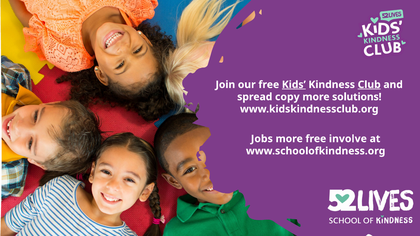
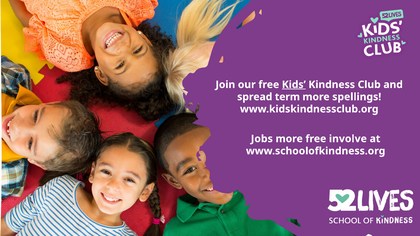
Club underline: present -> none
copy: copy -> term
solutions: solutions -> spellings
